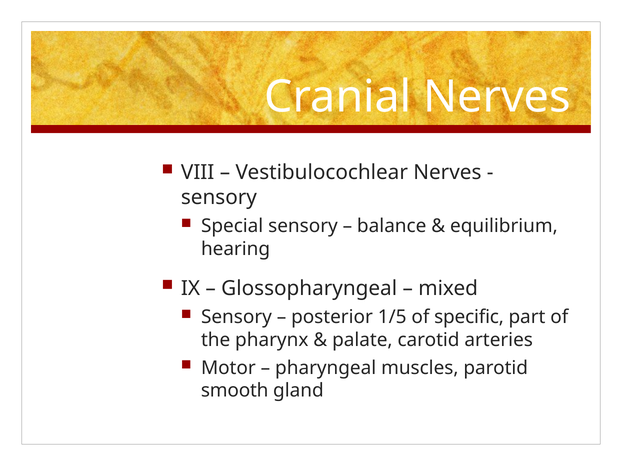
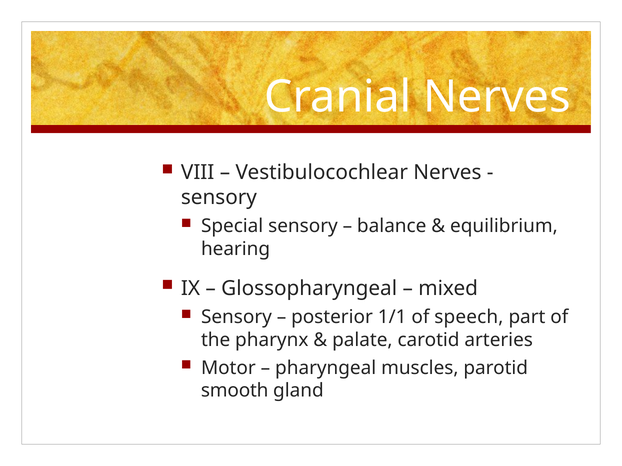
1/5: 1/5 -> 1/1
specific: specific -> speech
